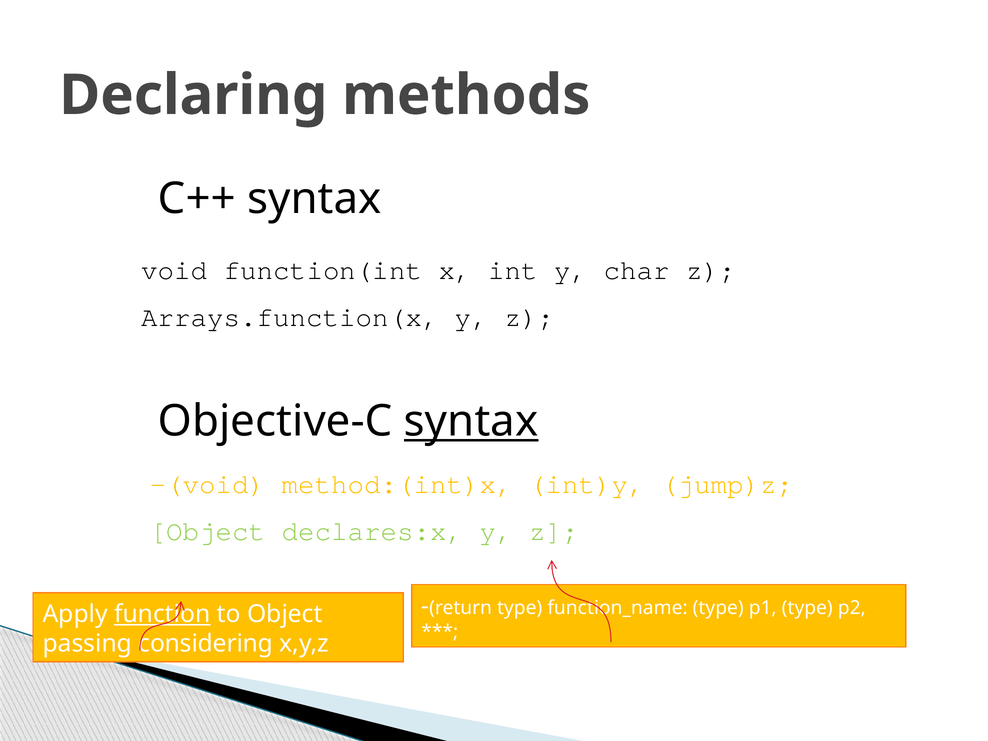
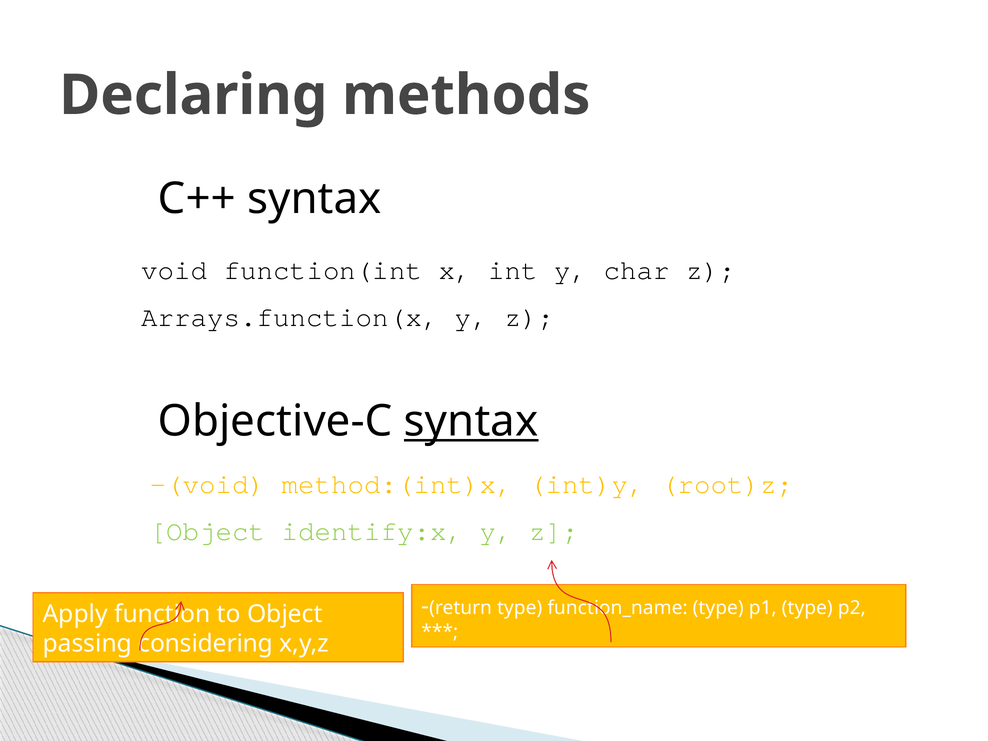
jump)z: jump)z -> root)z
declares:x: declares:x -> identify:x
function underline: present -> none
